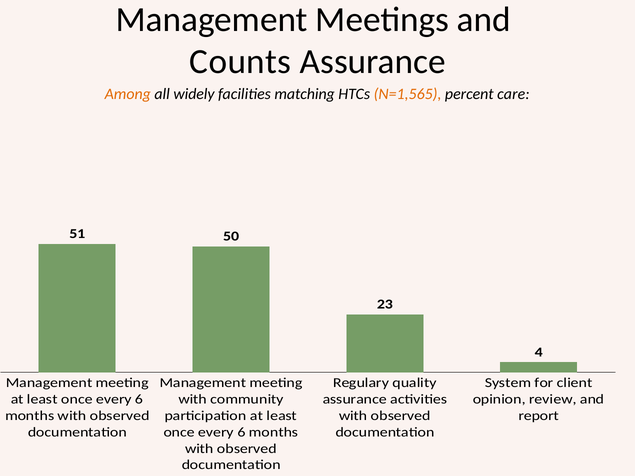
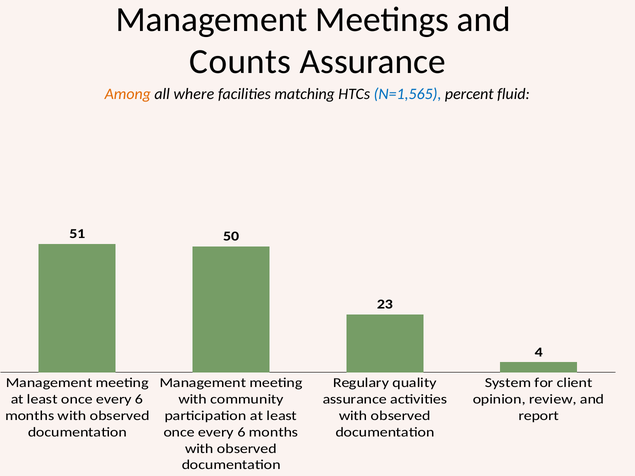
widely: widely -> where
N=1,565 colour: orange -> blue
care: care -> fluid
